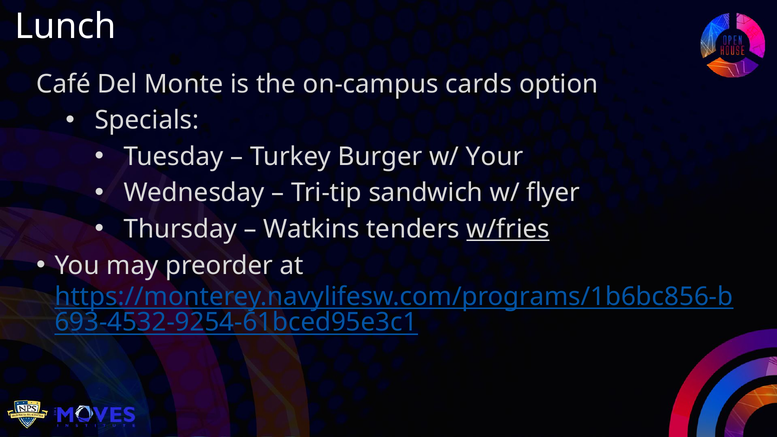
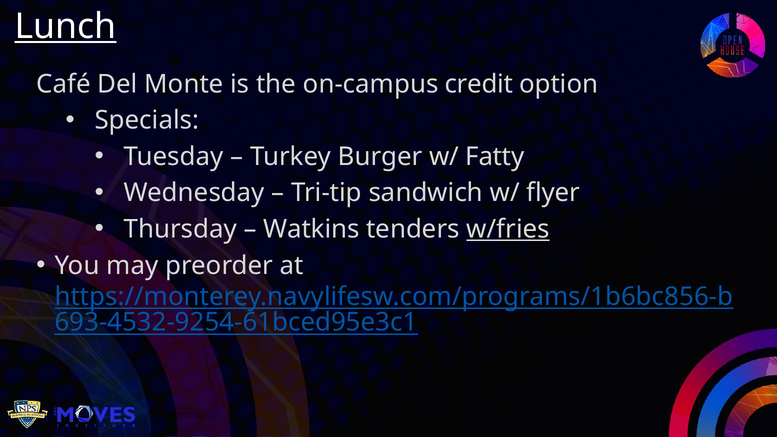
Lunch underline: none -> present
cards: cards -> credit
Your: Your -> Fatty
